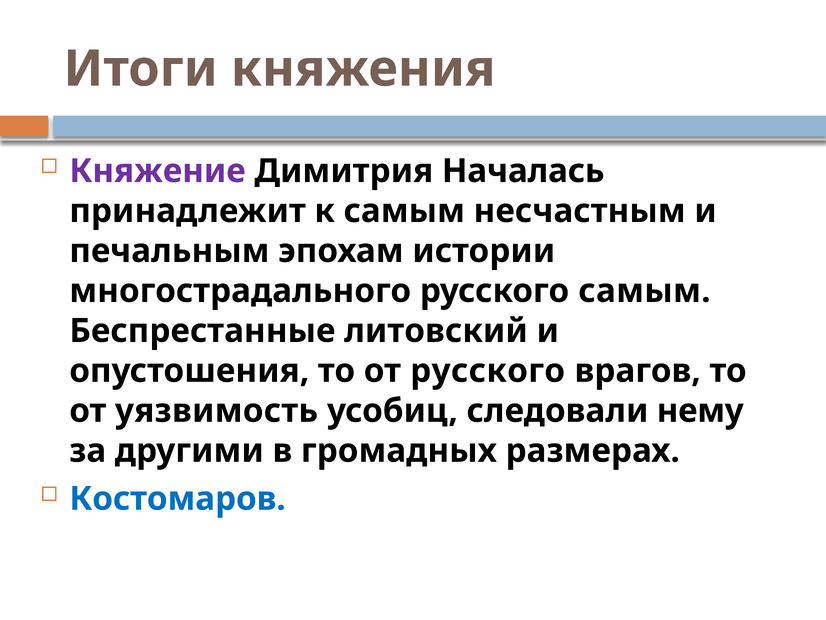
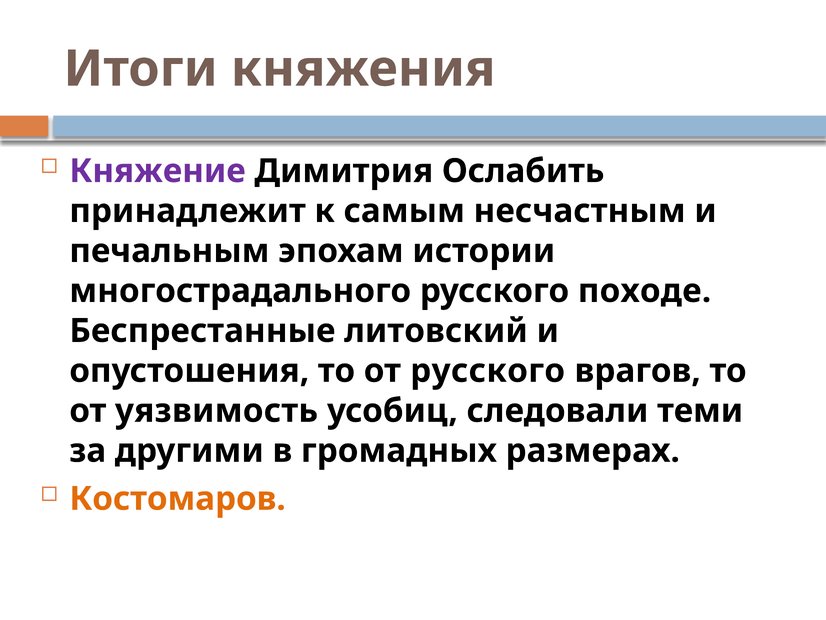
Началась: Началась -> Ослабить
русского самым: самым -> походе
нему: нему -> теми
Костомаров colour: blue -> orange
